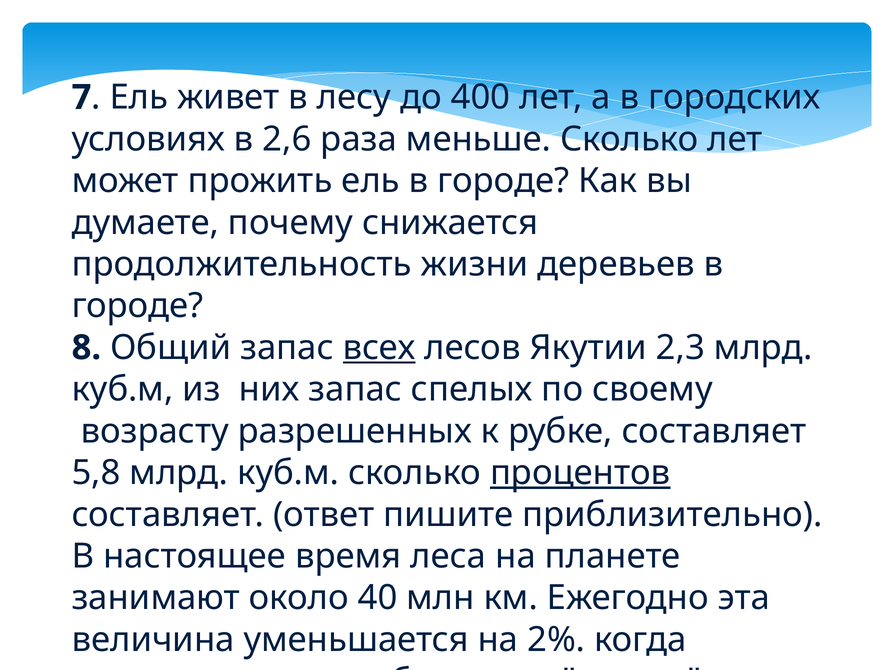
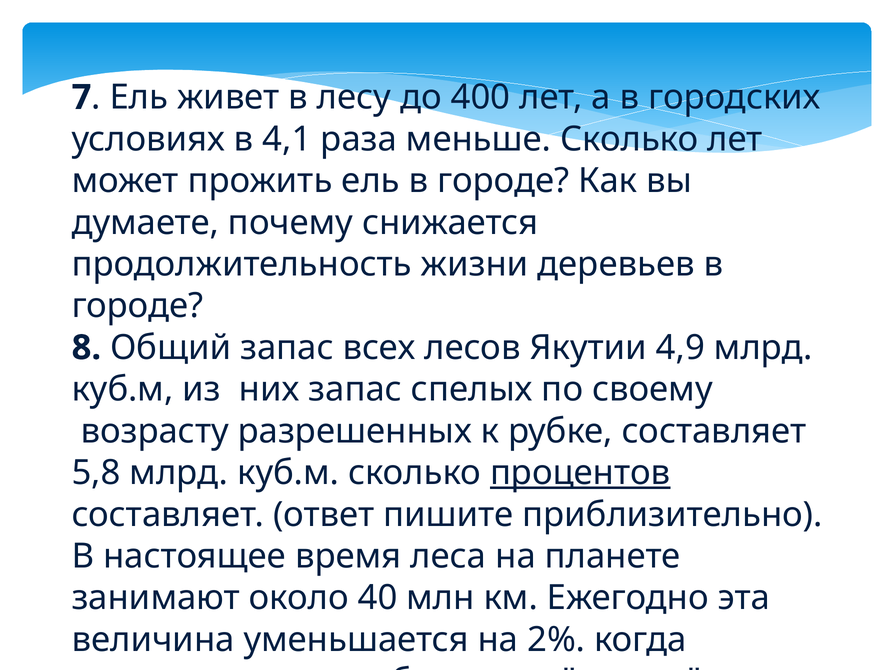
2,6: 2,6 -> 4,1
всех underline: present -> none
2,3: 2,3 -> 4,9
